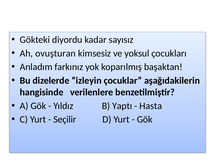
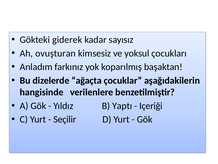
diyordu: diyordu -> giderek
izleyin: izleyin -> ağaçta
Hasta: Hasta -> Içeriği
